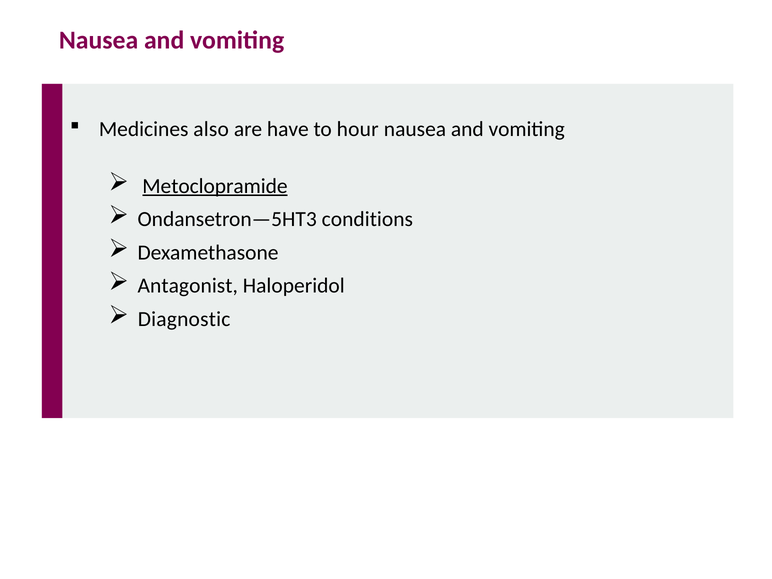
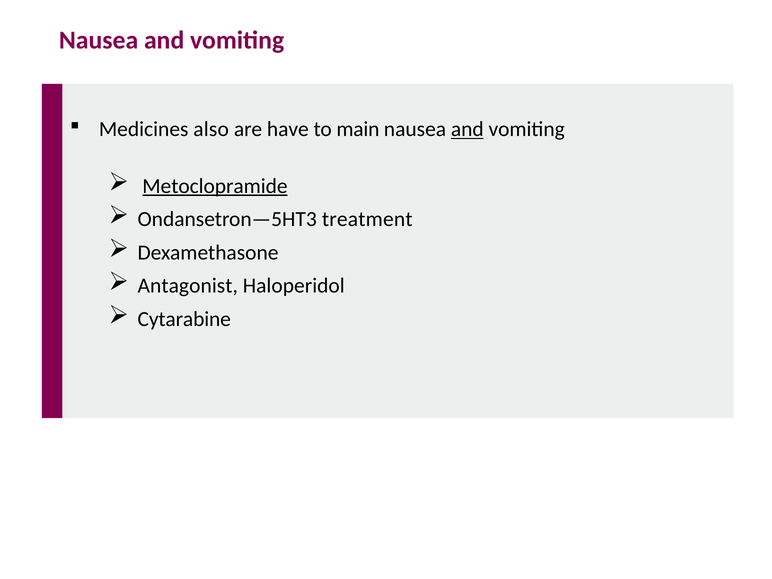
hour: hour -> main
and at (467, 129) underline: none -> present
conditions: conditions -> treatment
Diagnostic: Diagnostic -> Cytarabine
